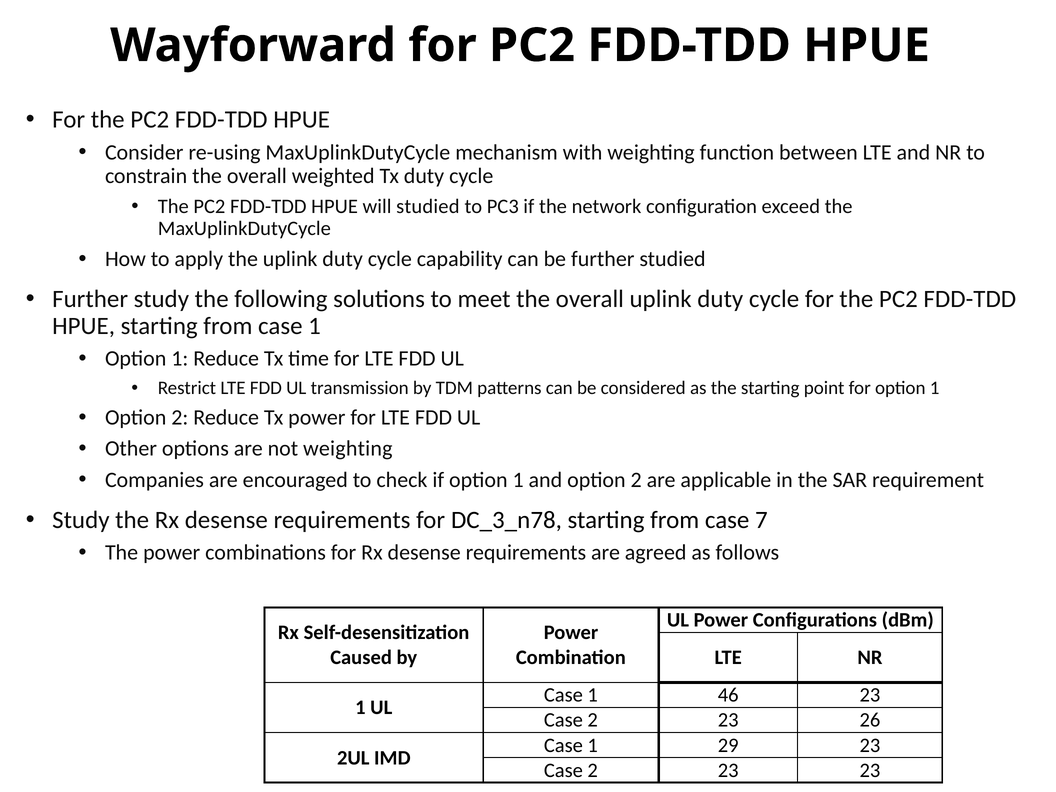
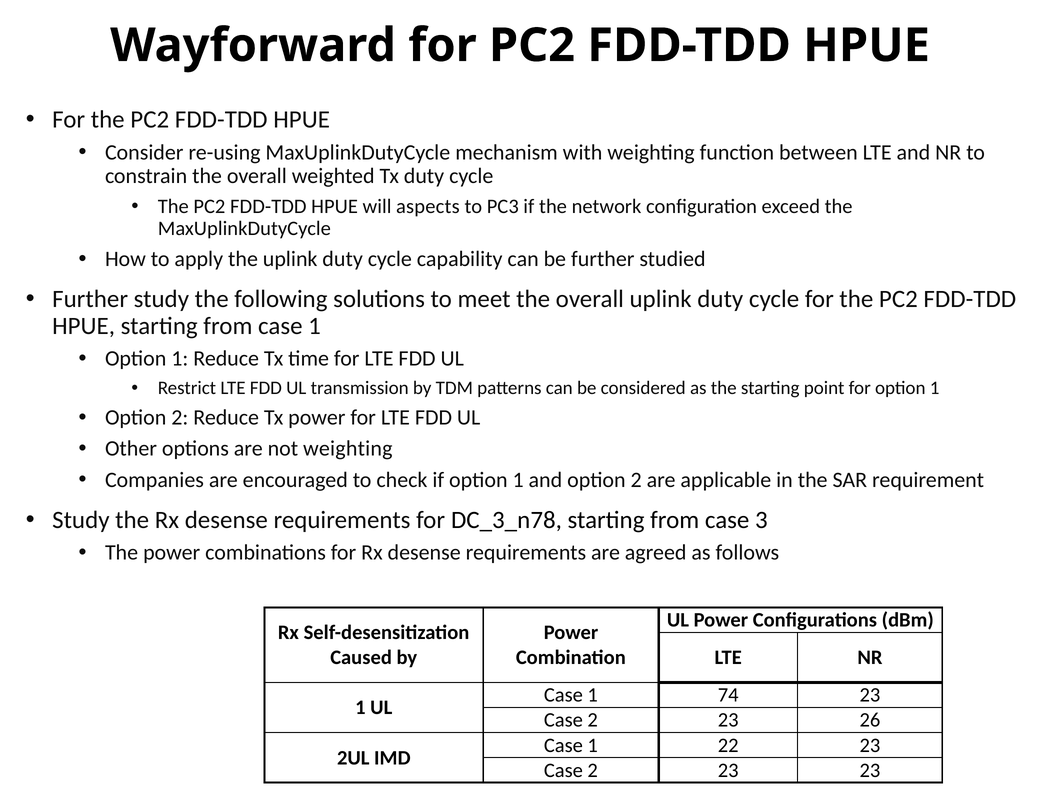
will studied: studied -> aspects
7: 7 -> 3
46: 46 -> 74
29: 29 -> 22
